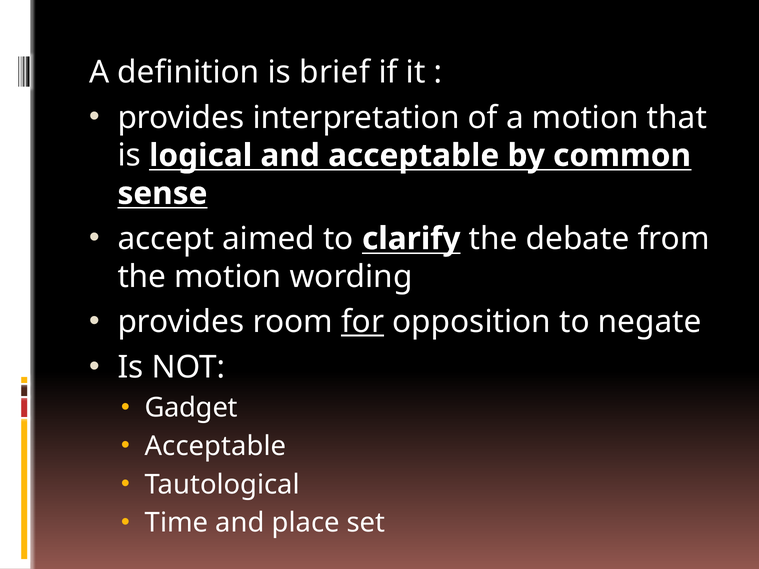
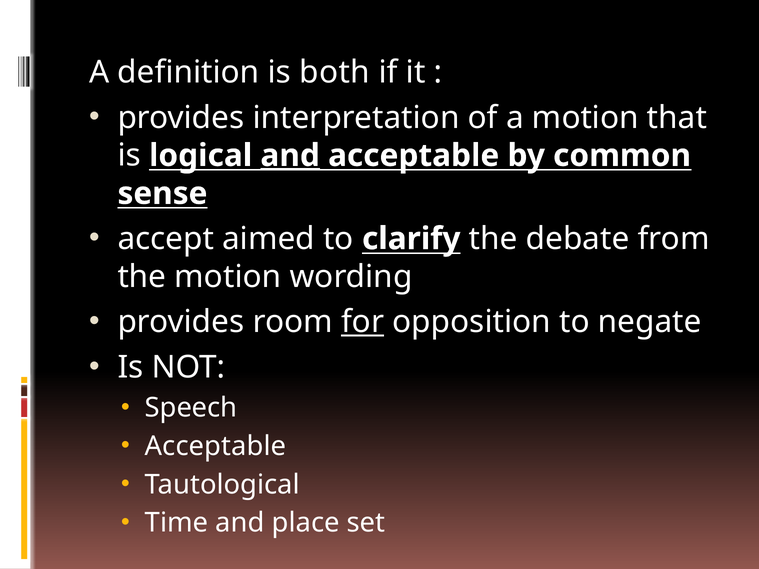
brief: brief -> both
and at (290, 156) underline: none -> present
Gadget: Gadget -> Speech
